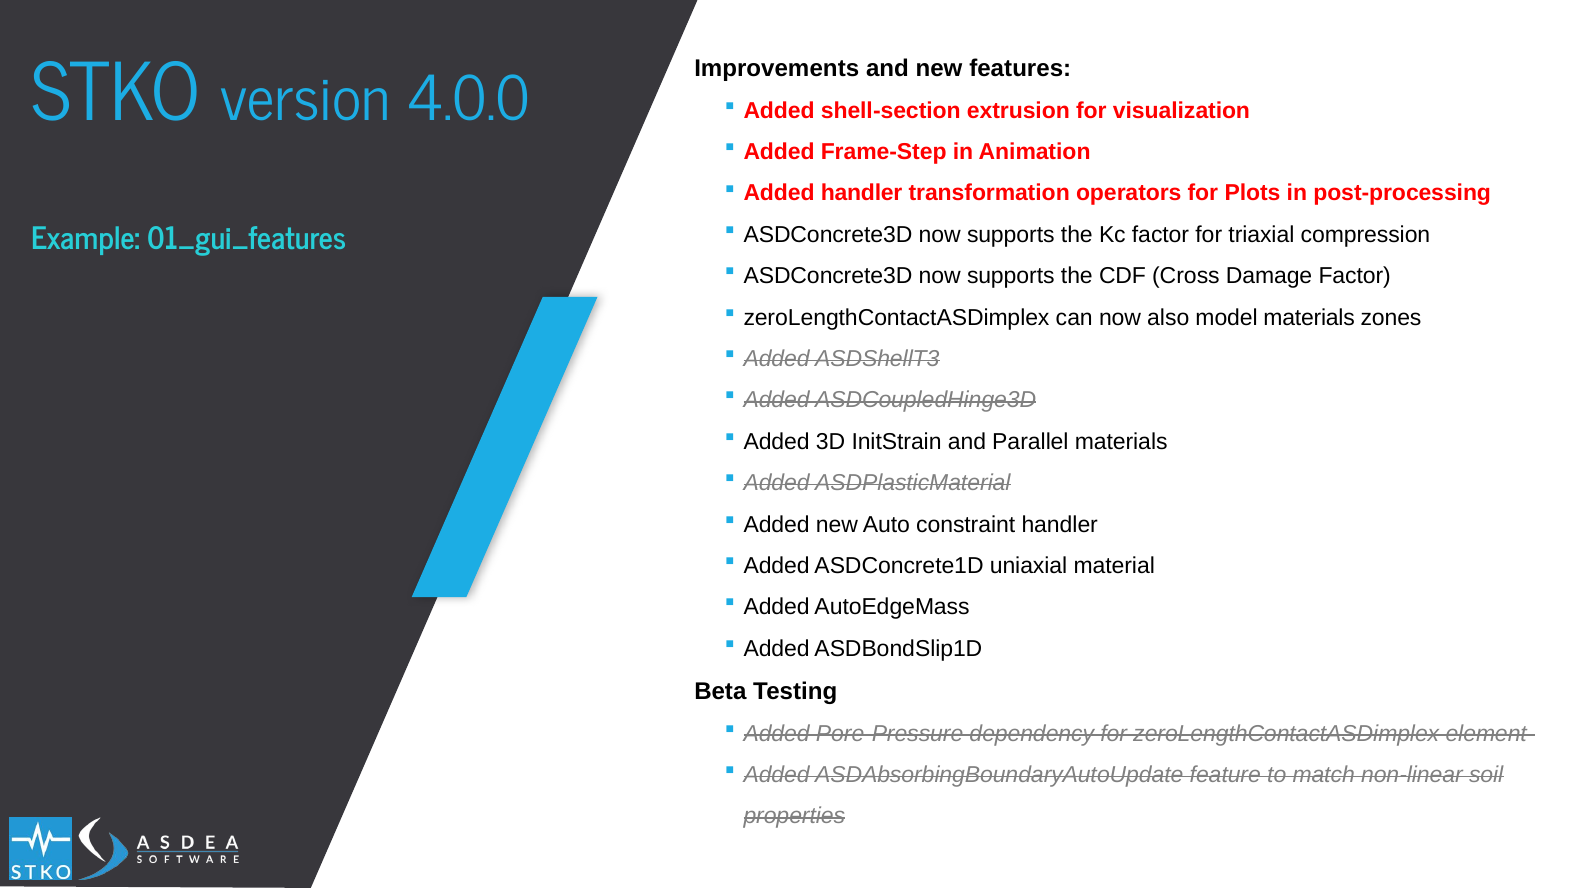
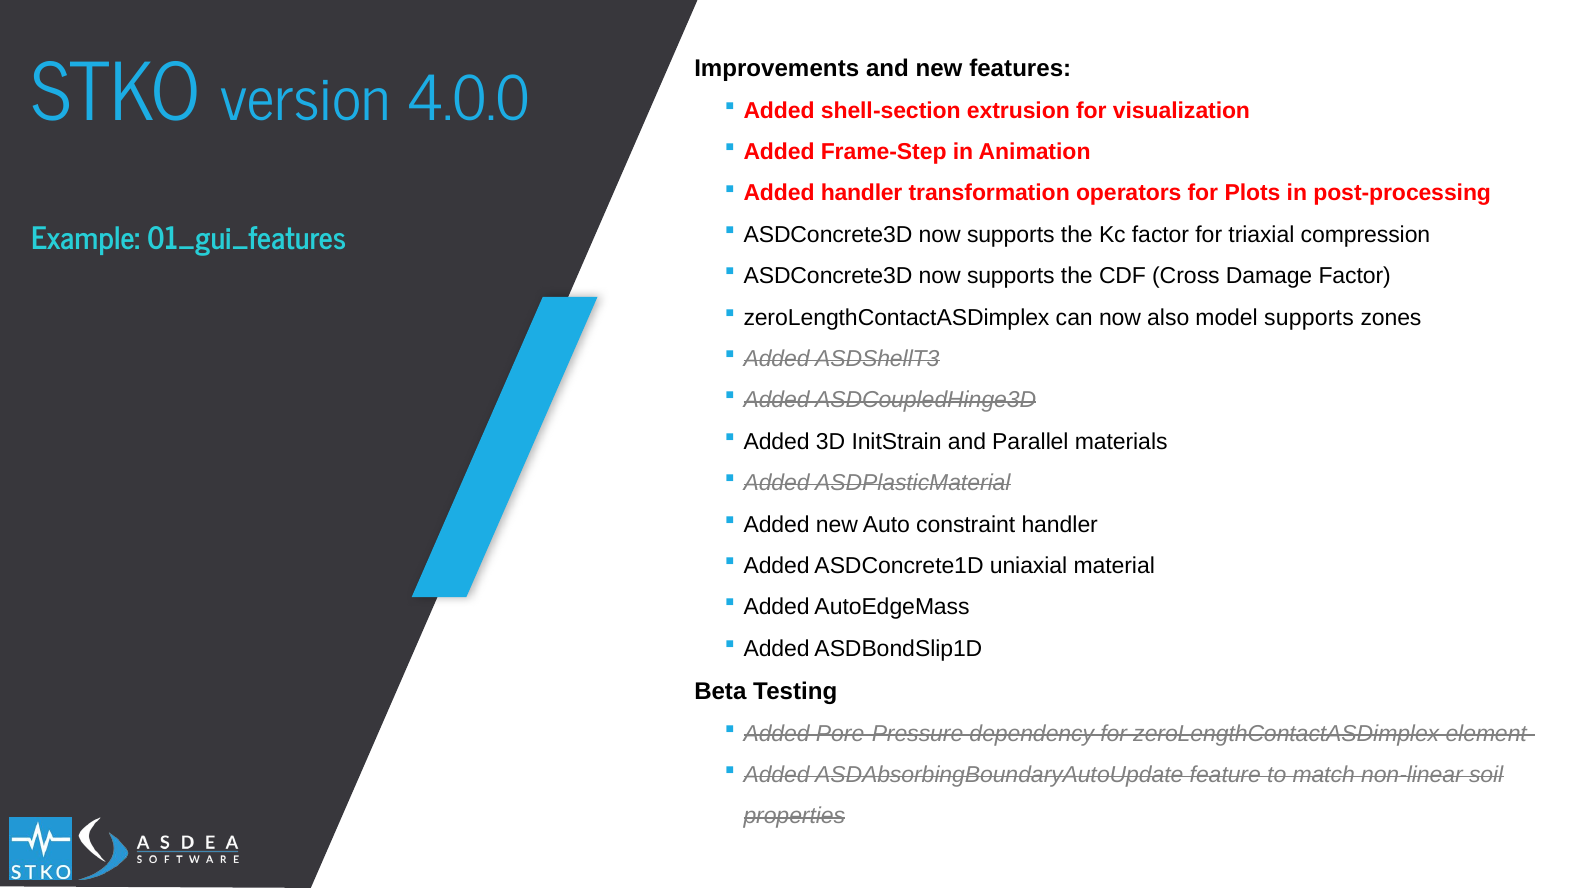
model materials: materials -> supports
